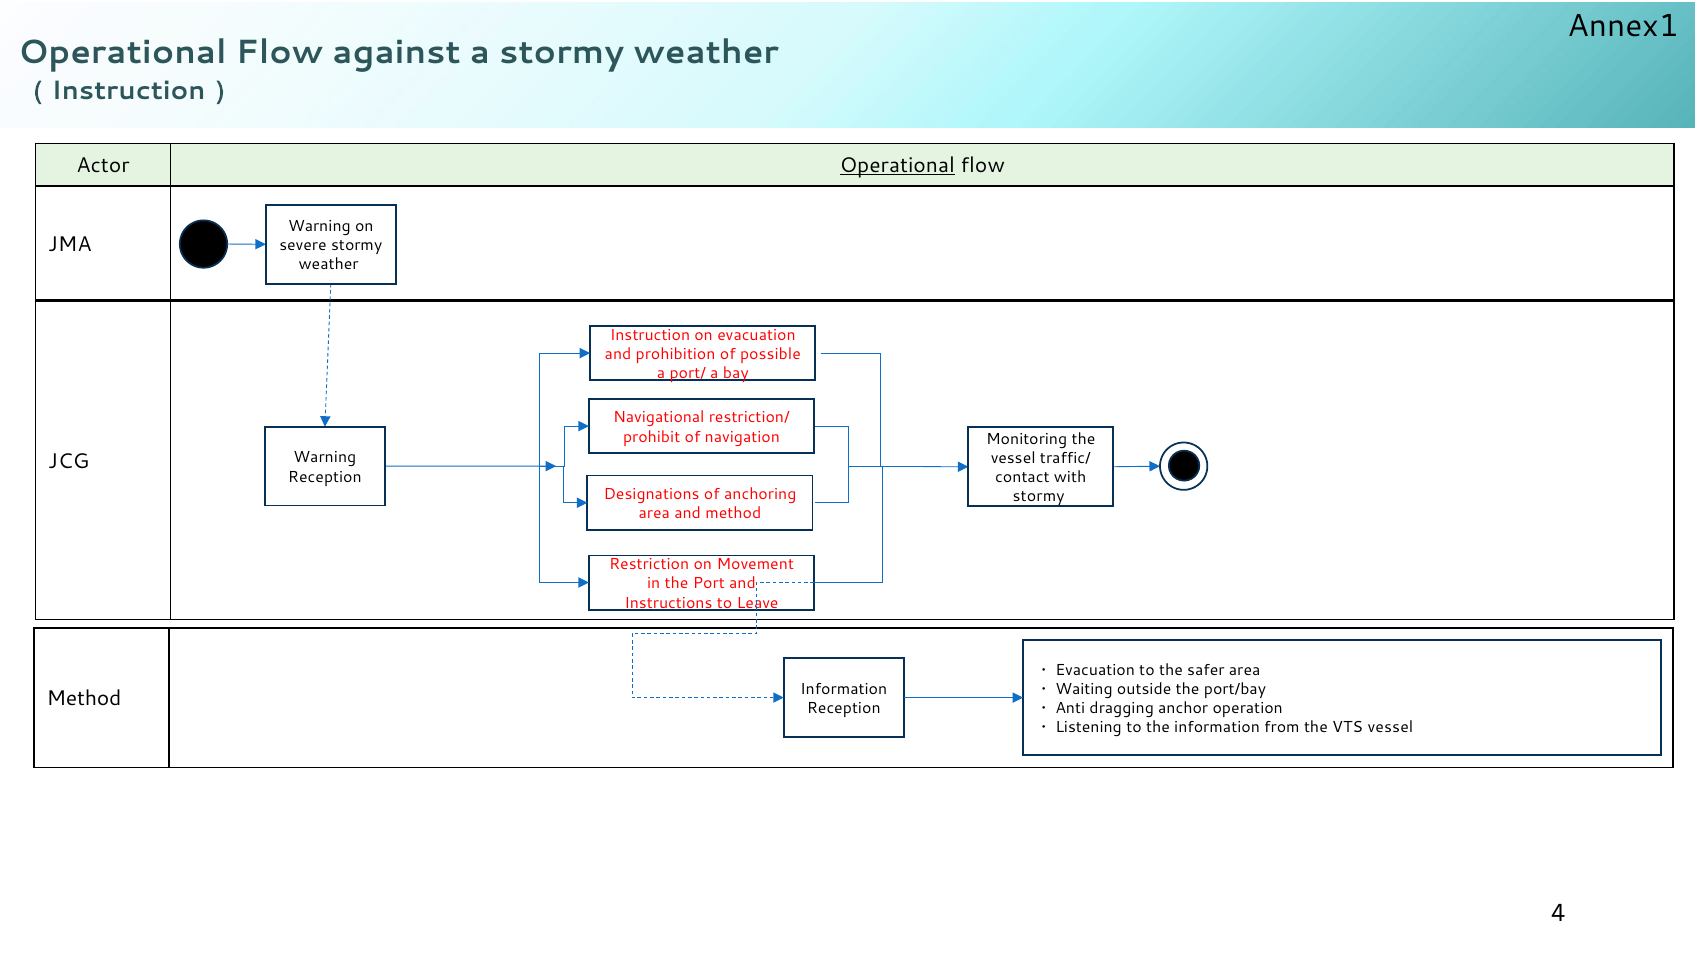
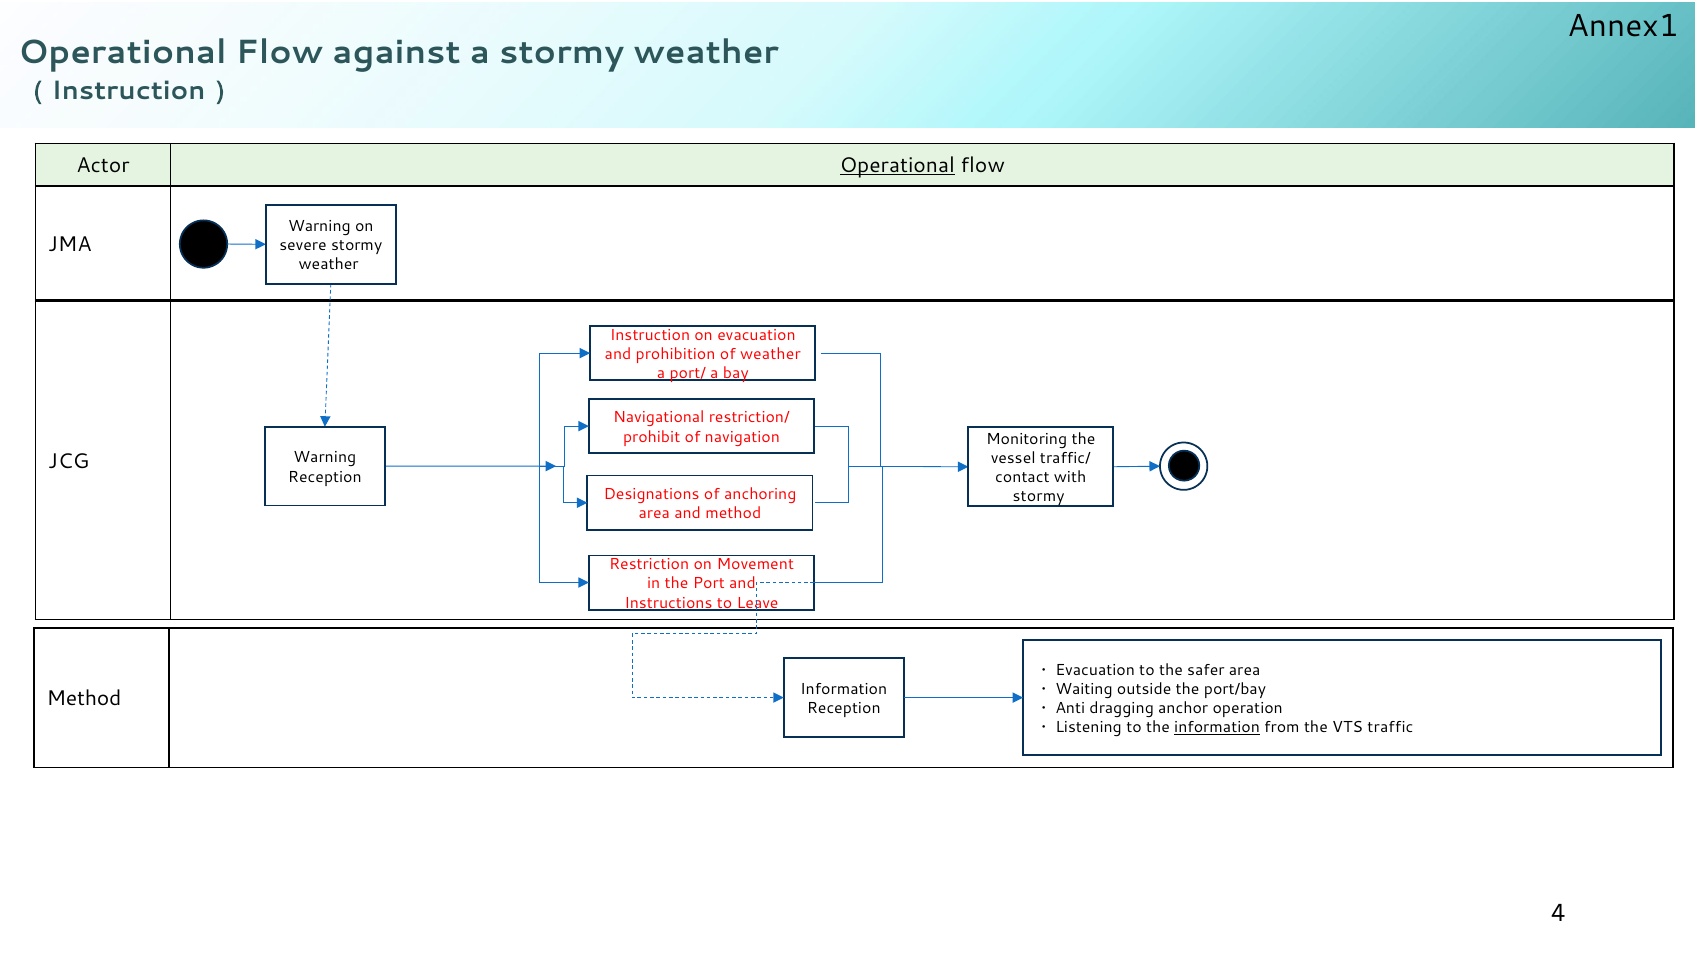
of possible: possible -> weather
information at (1217, 728) underline: none -> present
VTS vessel: vessel -> traffic
